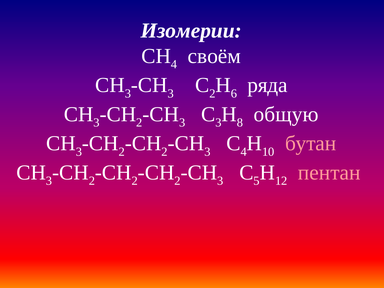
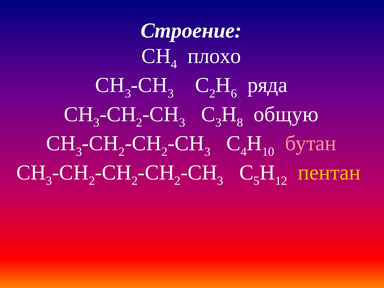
Изомерии: Изомерии -> Строение
своём: своём -> плохо
пентан colour: pink -> yellow
